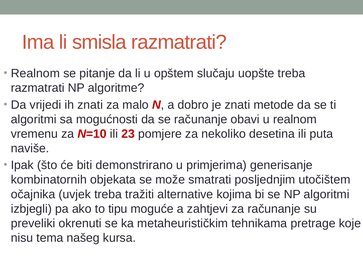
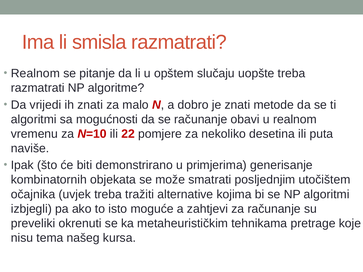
23: 23 -> 22
tipu: tipu -> isto
